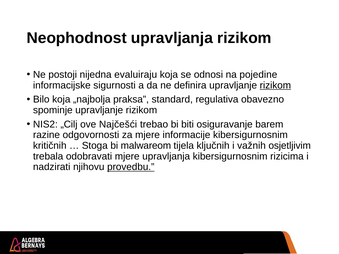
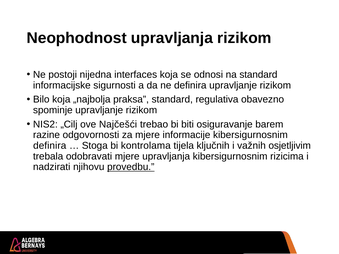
evaluiraju: evaluiraju -> interfaces
na pojedine: pojedine -> standard
rizikom at (275, 85) underline: present -> none
kritičnih at (50, 146): kritičnih -> definira
malwareom: malwareom -> kontrolama
